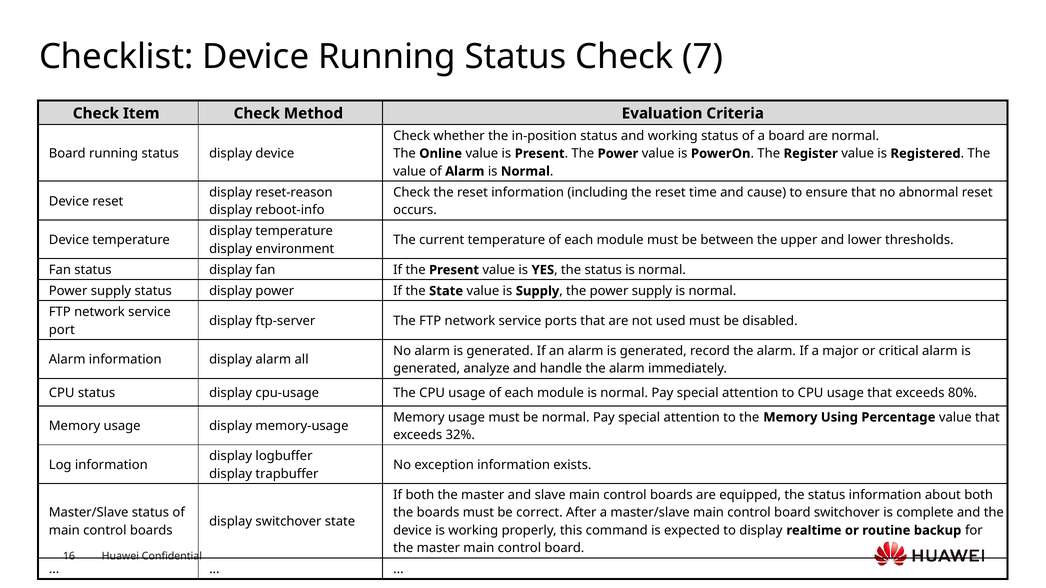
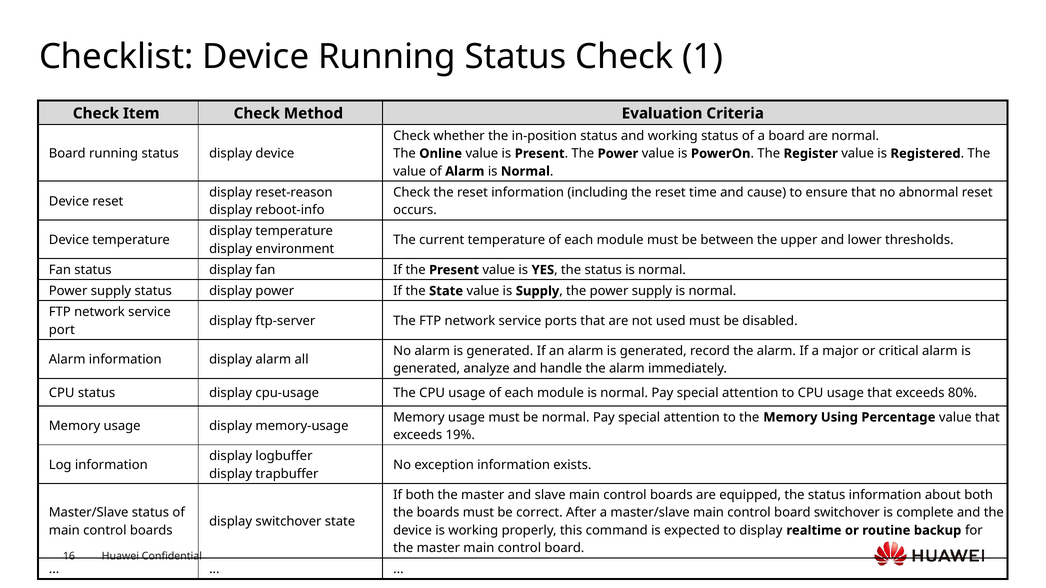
7: 7 -> 1
32%: 32% -> 19%
